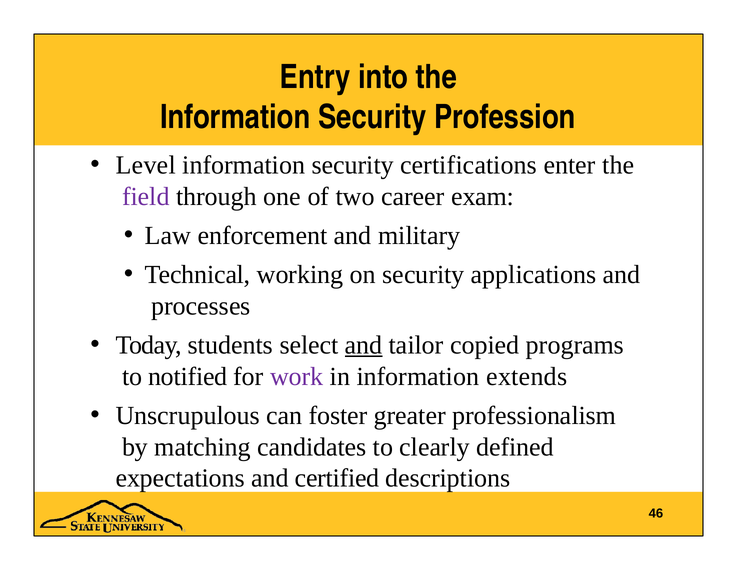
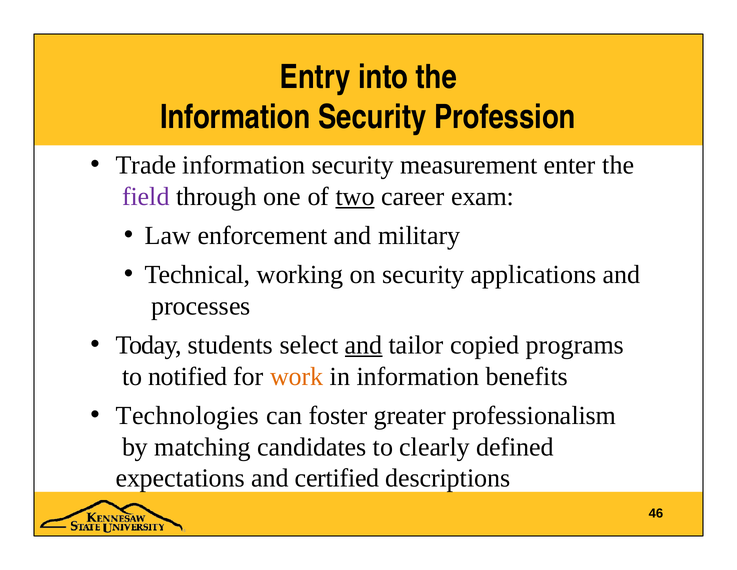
Level: Level -> Trade
certifications: certifications -> measurement
two underline: none -> present
work colour: purple -> orange
extends: extends -> benefits
Unscrupulous: Unscrupulous -> Technologies
